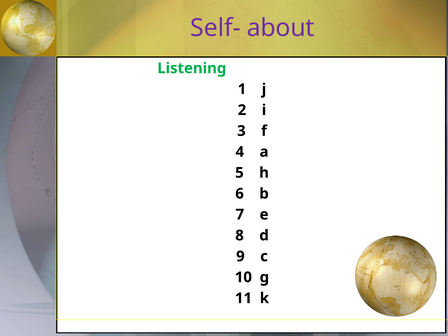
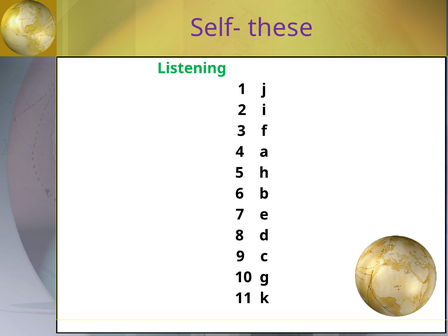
about: about -> these
